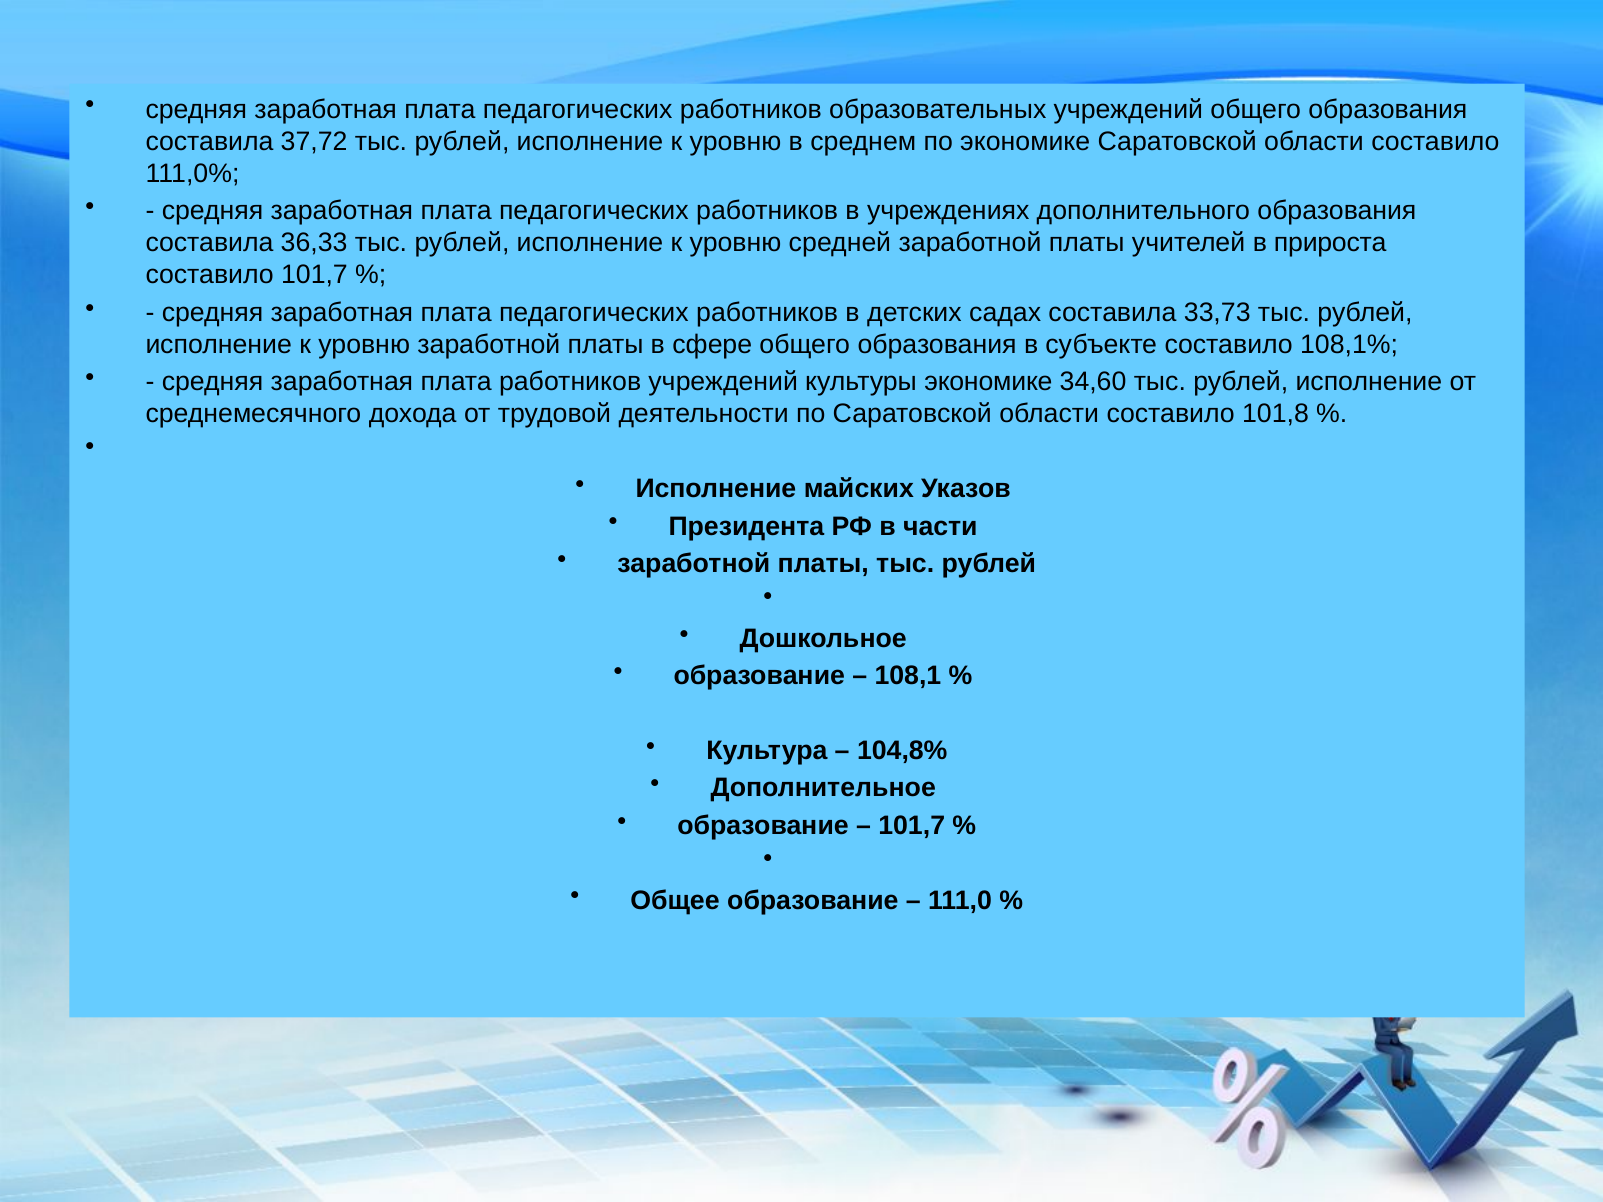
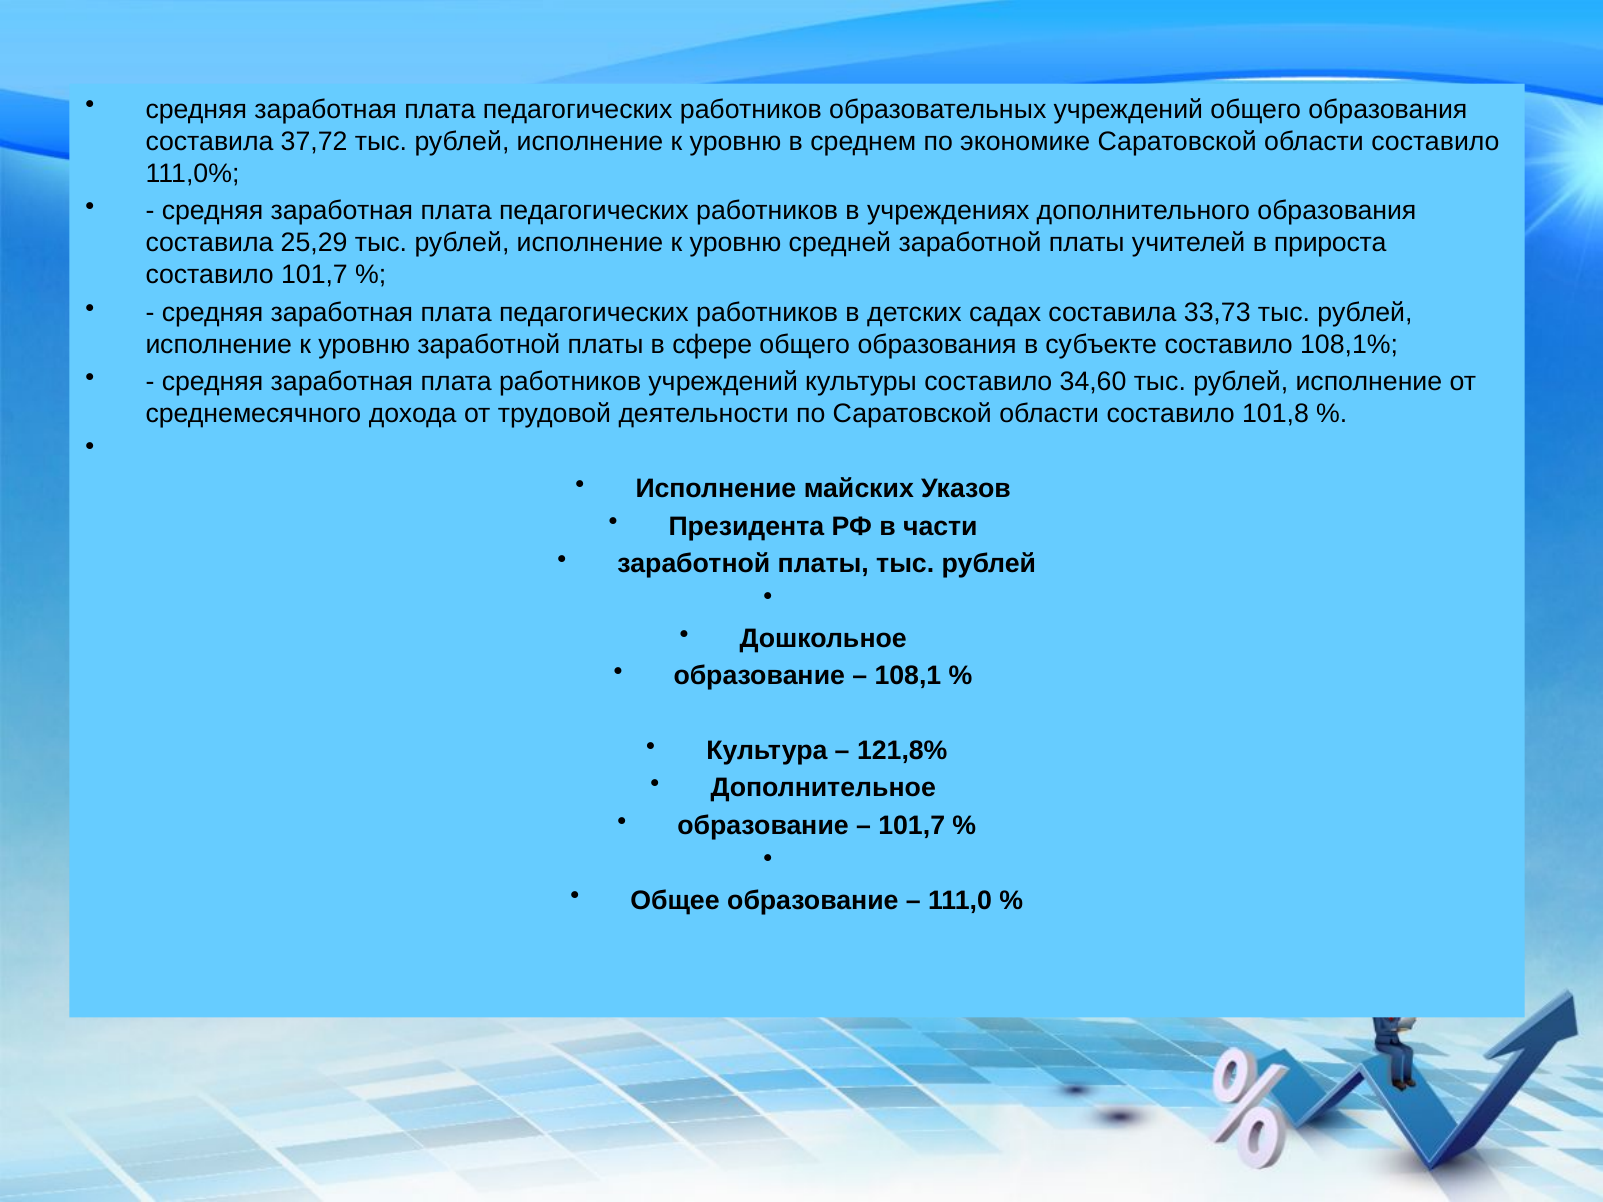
36,33: 36,33 -> 25,29
культуры экономике: экономике -> составило
104,8%: 104,8% -> 121,8%
